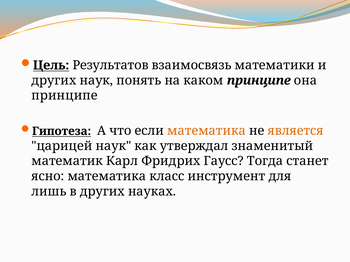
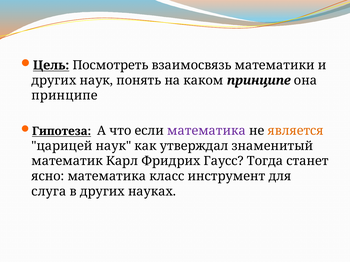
Результатов: Результатов -> Посмотреть
математика at (207, 131) colour: orange -> purple
лишь: лишь -> слуга
